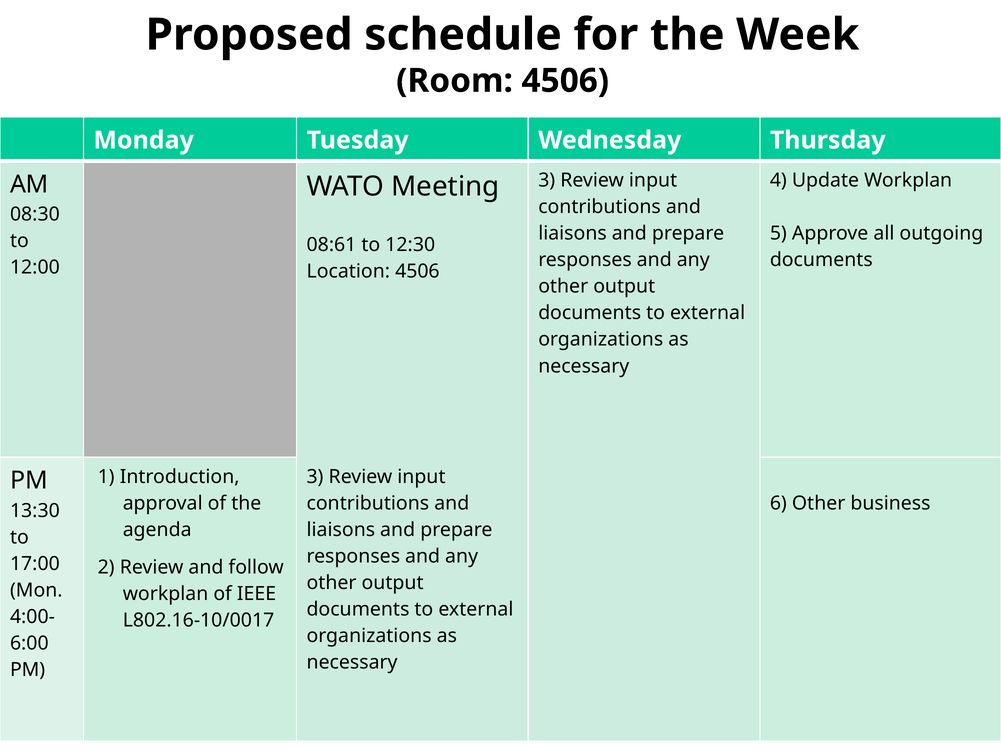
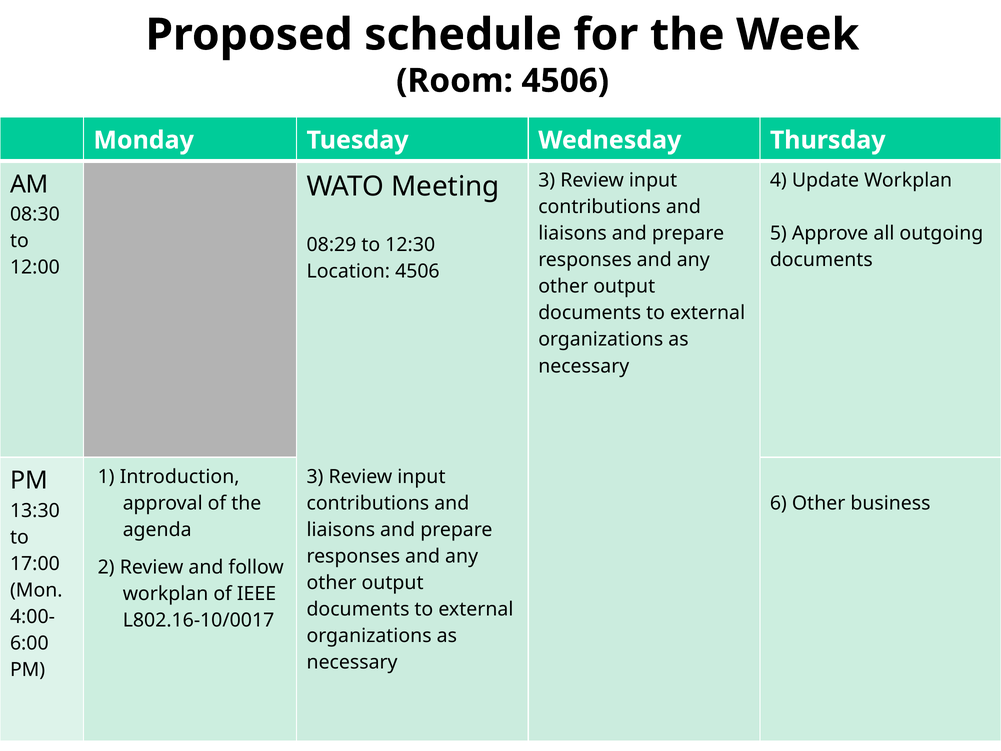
08:61: 08:61 -> 08:29
